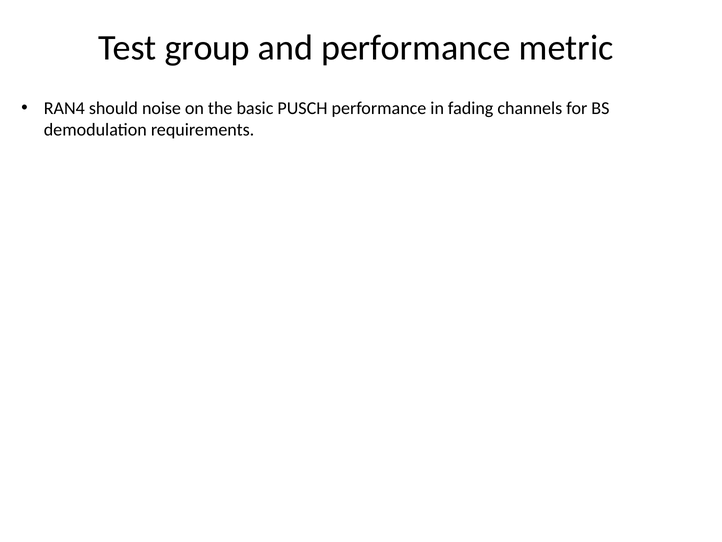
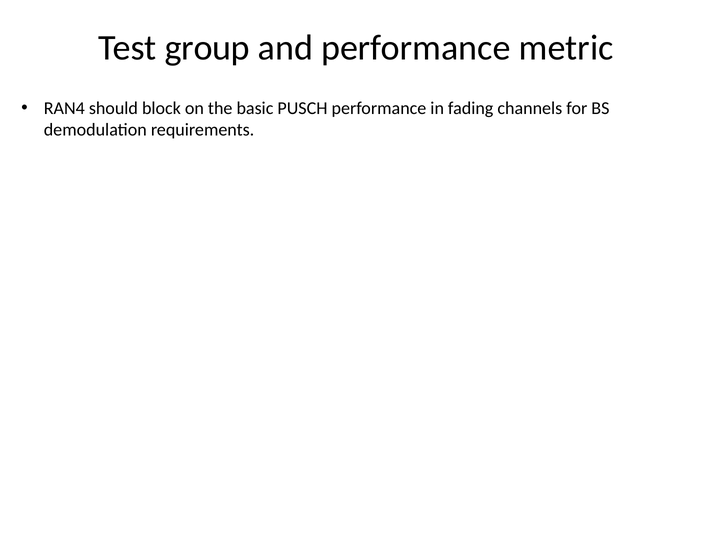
noise: noise -> block
